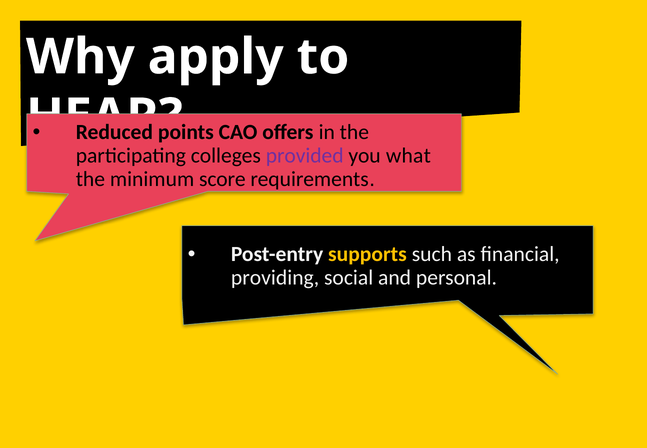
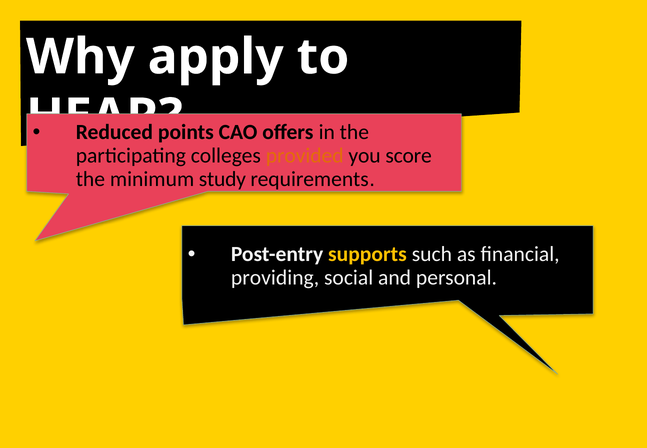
provided colour: purple -> orange
what: what -> score
score: score -> study
